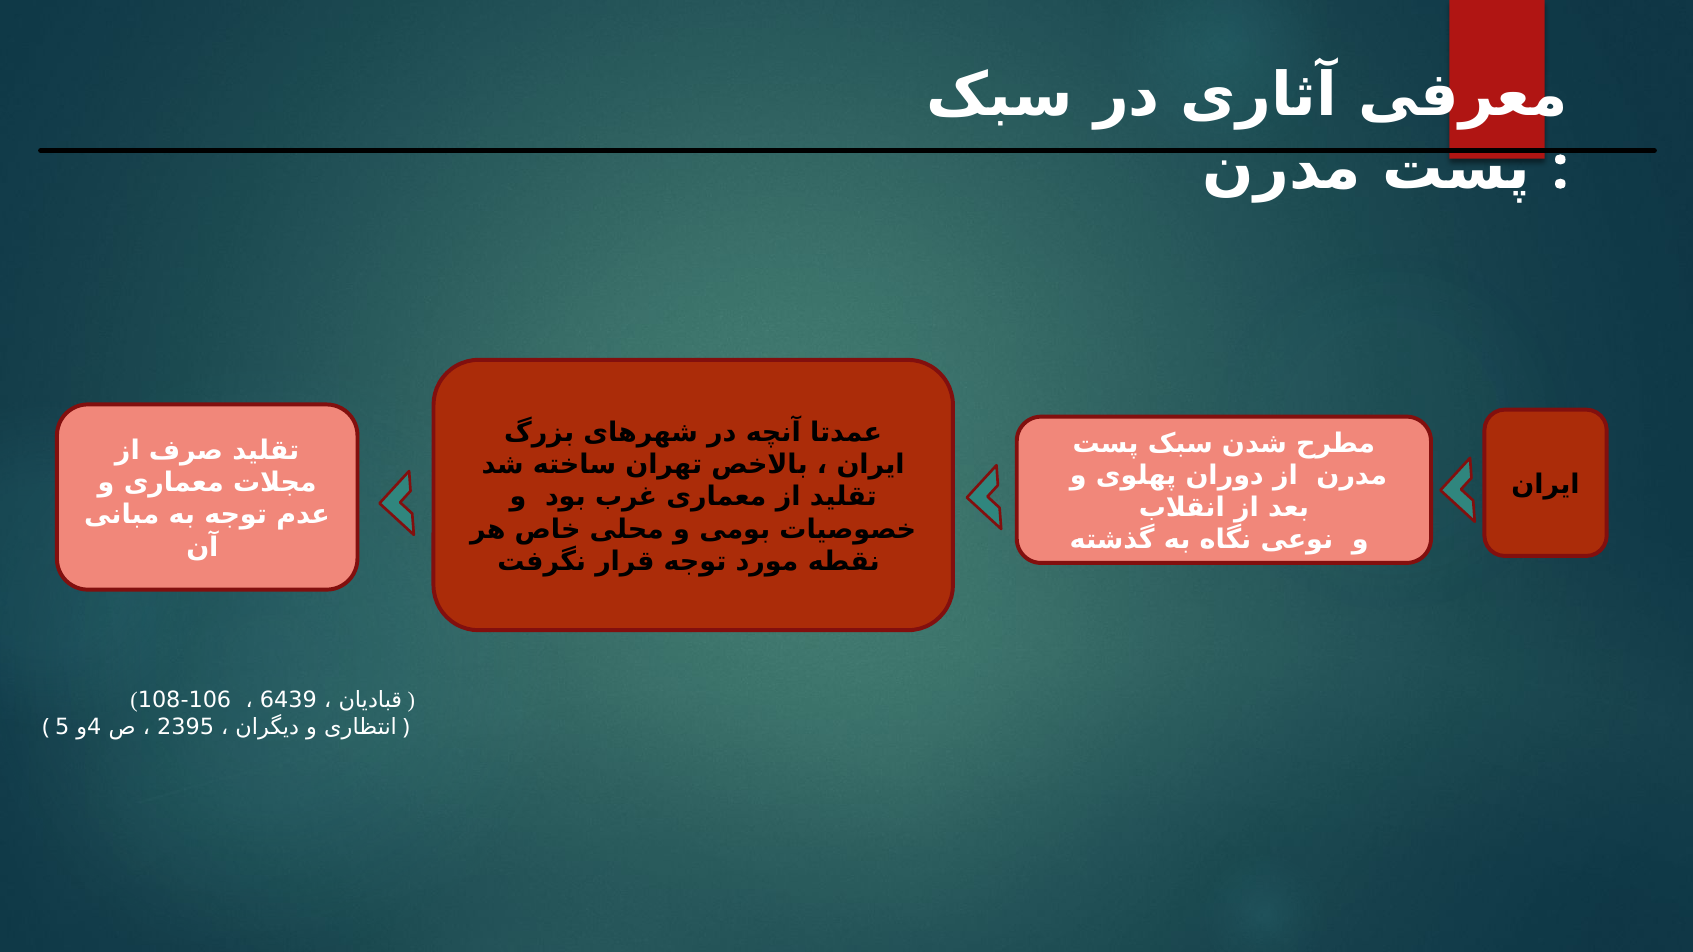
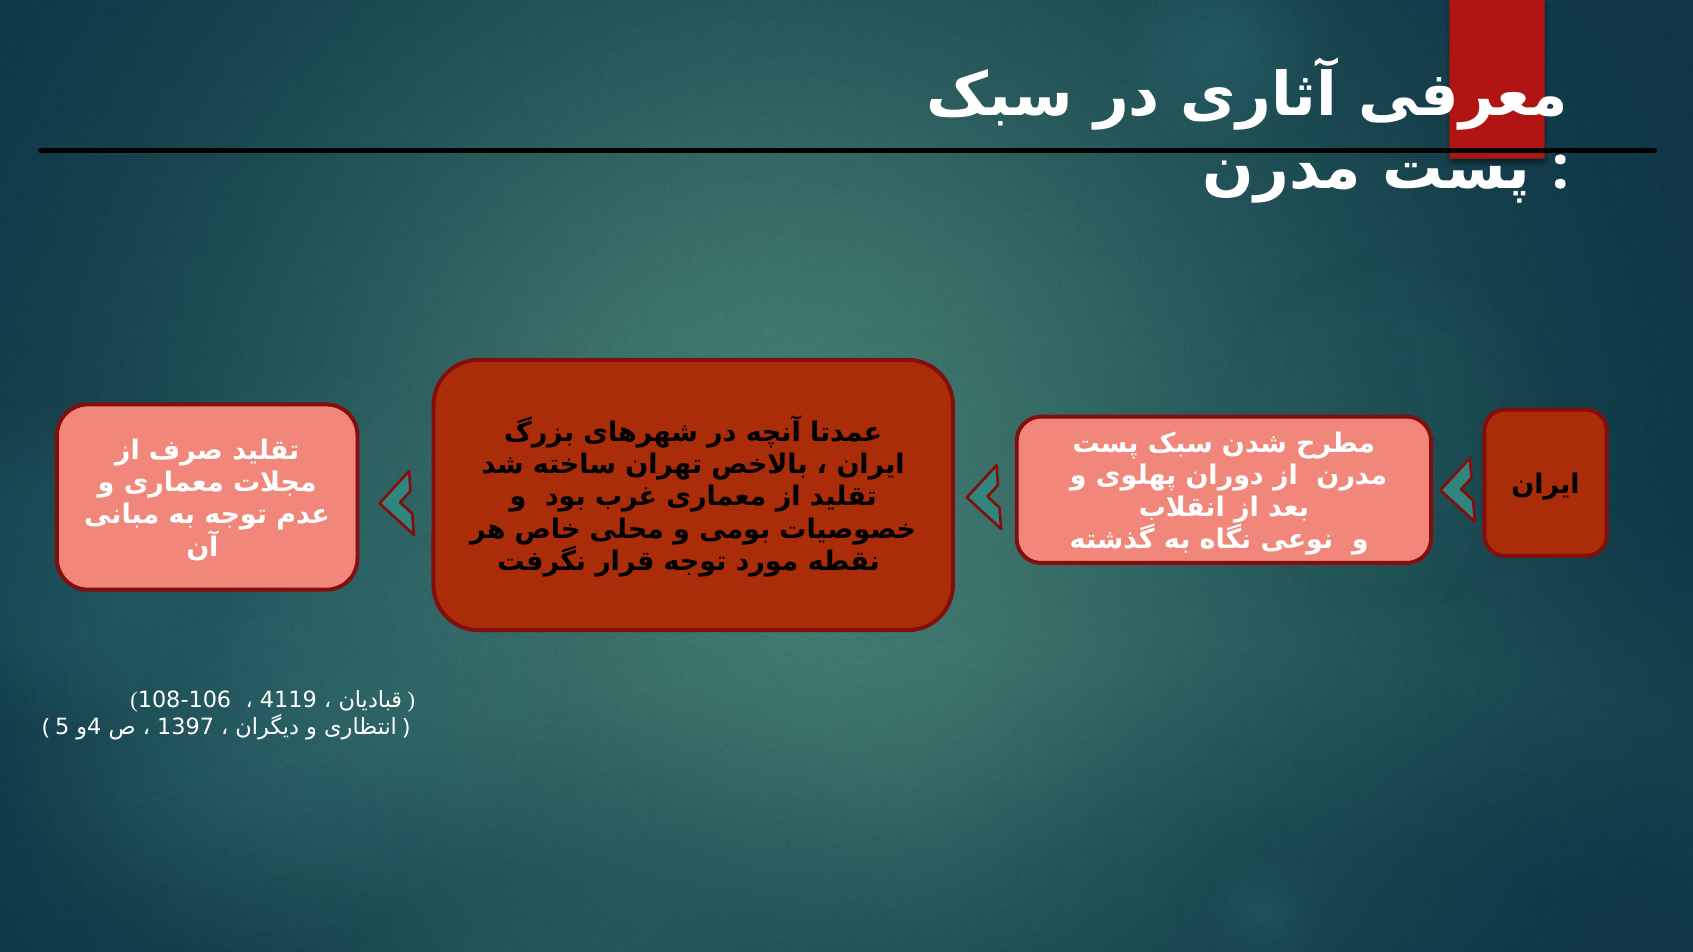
6439: 6439 -> 4119
2395: 2395 -> 1397
